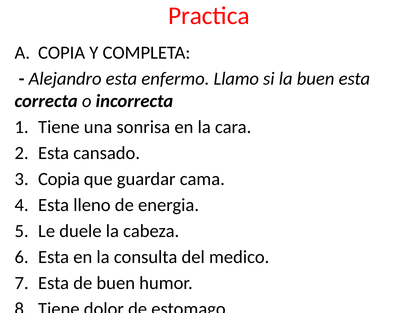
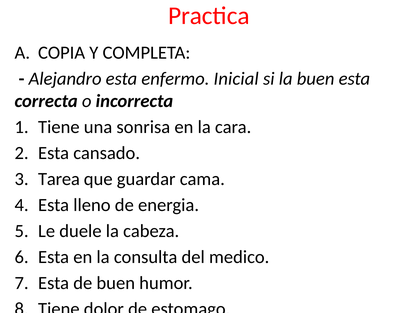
Llamo: Llamo -> Inicial
Copia at (59, 179): Copia -> Tarea
